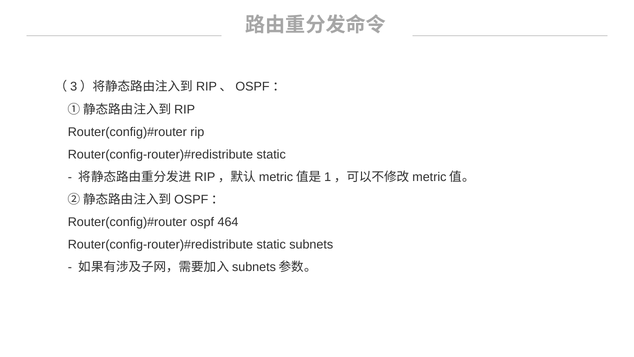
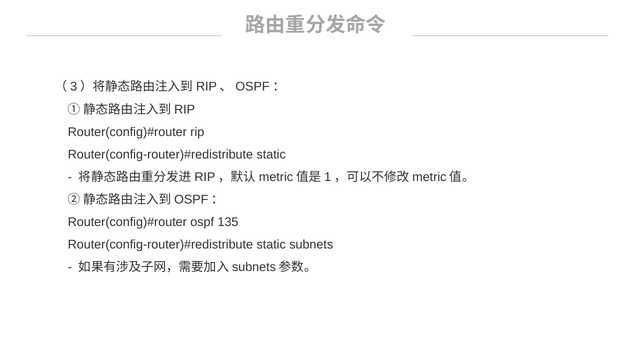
464: 464 -> 135
